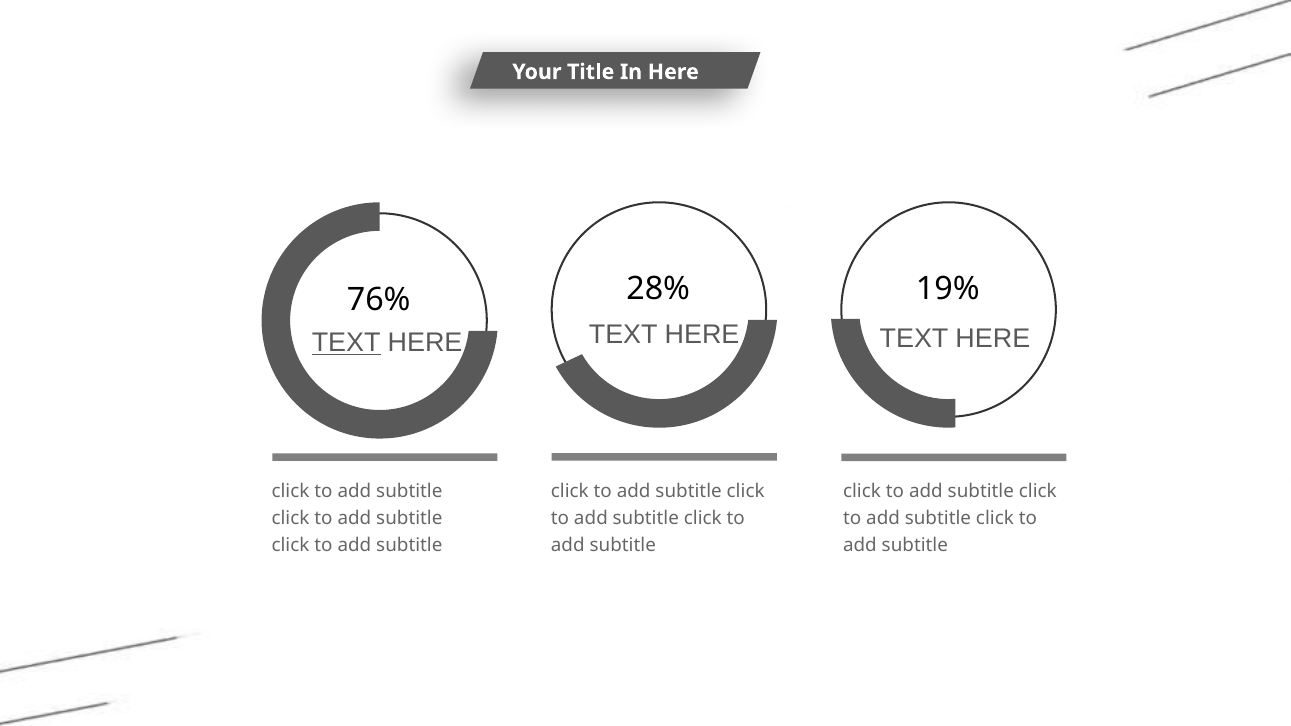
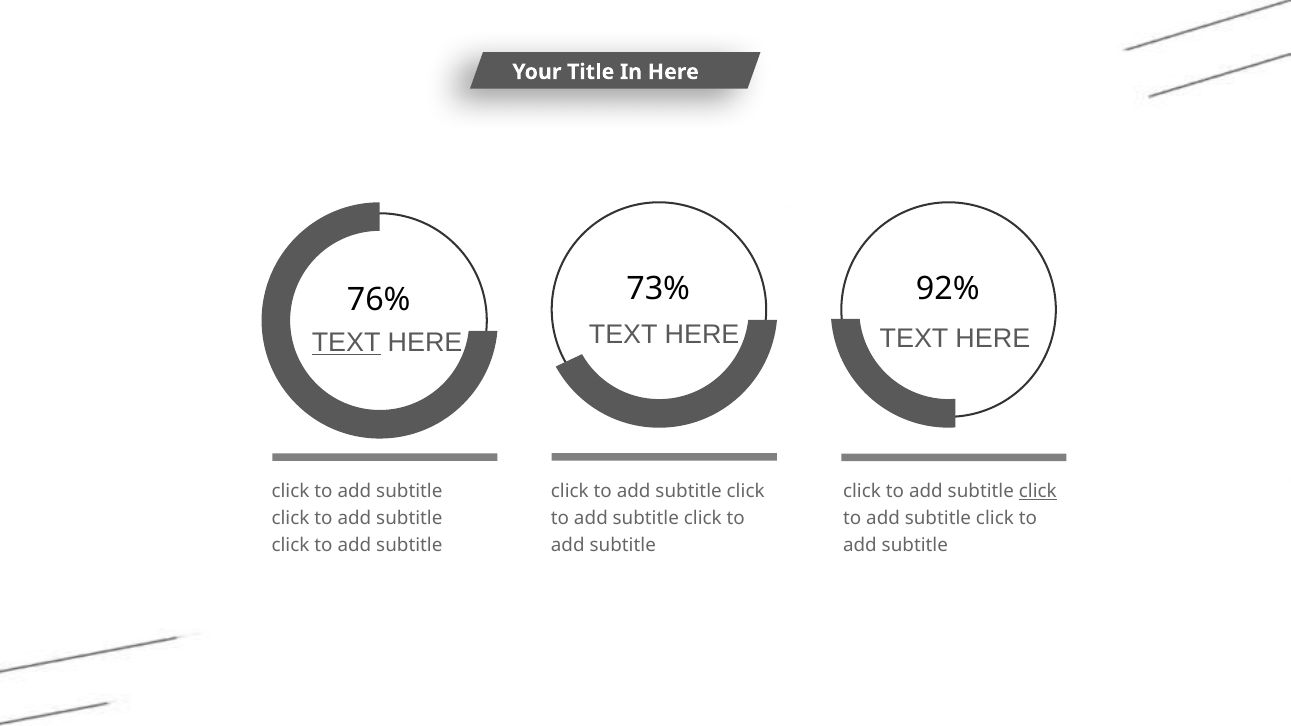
28%: 28% -> 73%
19%: 19% -> 92%
click at (1038, 491) underline: none -> present
